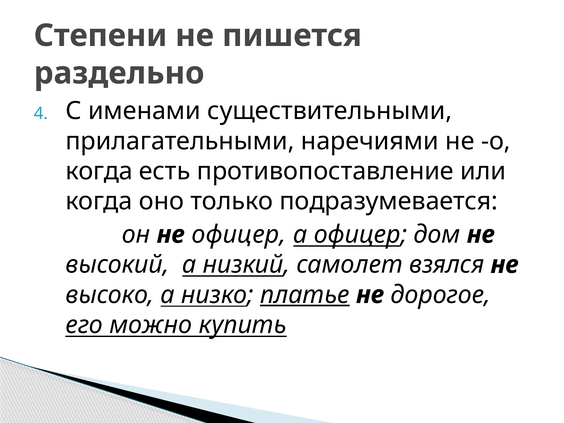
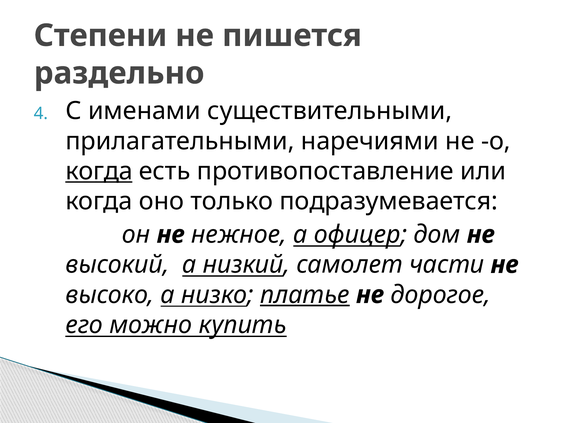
когда at (99, 171) underline: none -> present
не офицер: офицер -> нежное
взялся: взялся -> части
